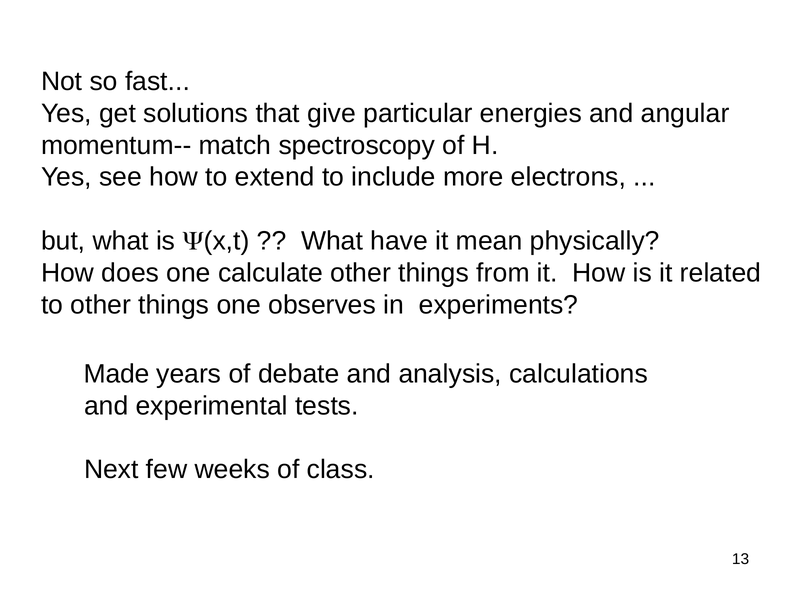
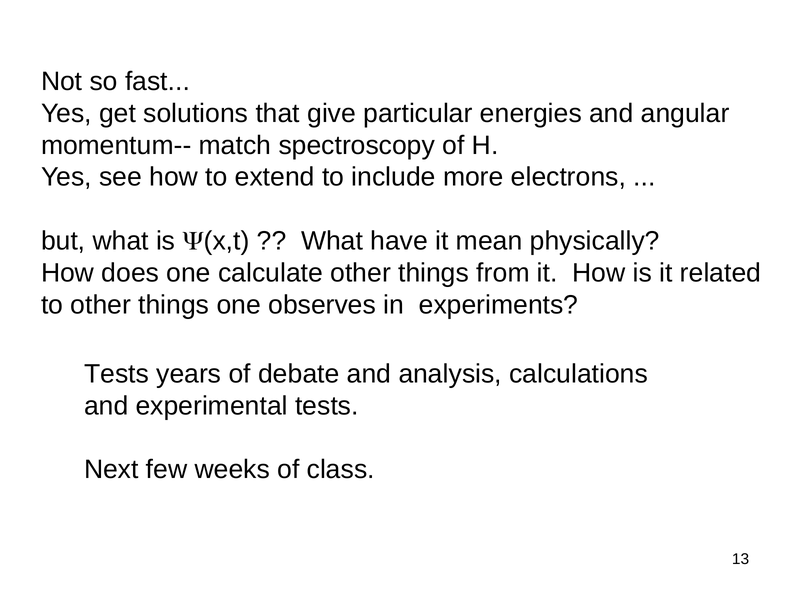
Made at (117, 374): Made -> Tests
